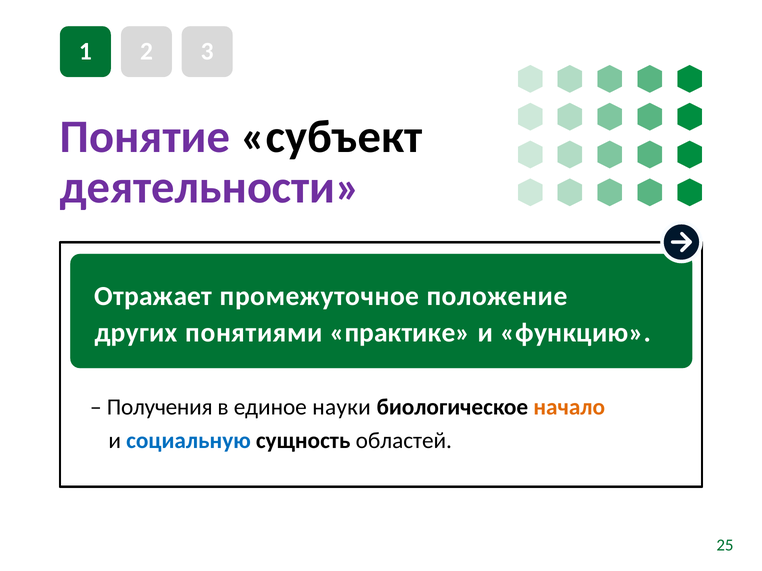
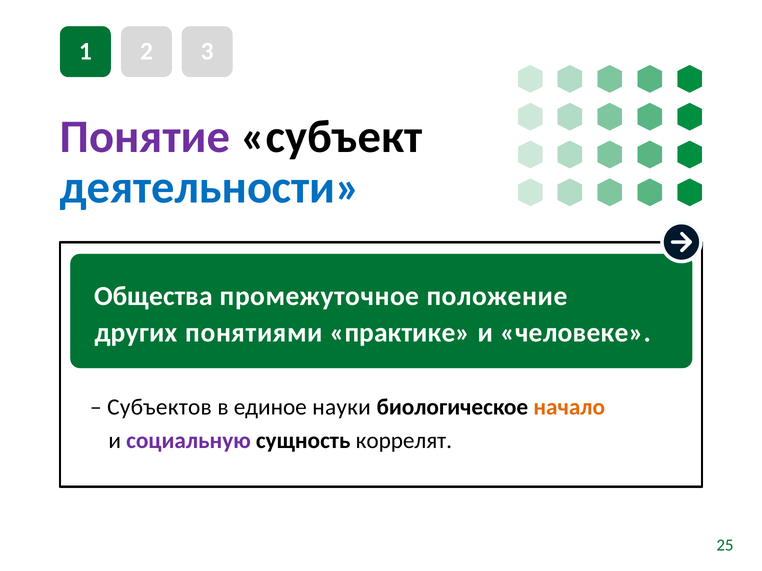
деятельности colour: purple -> blue
Отражает: Отражает -> Общества
функцию: функцию -> человеке
Получения: Получения -> Субъектов
социальную colour: blue -> purple
областей: областей -> коррелят
